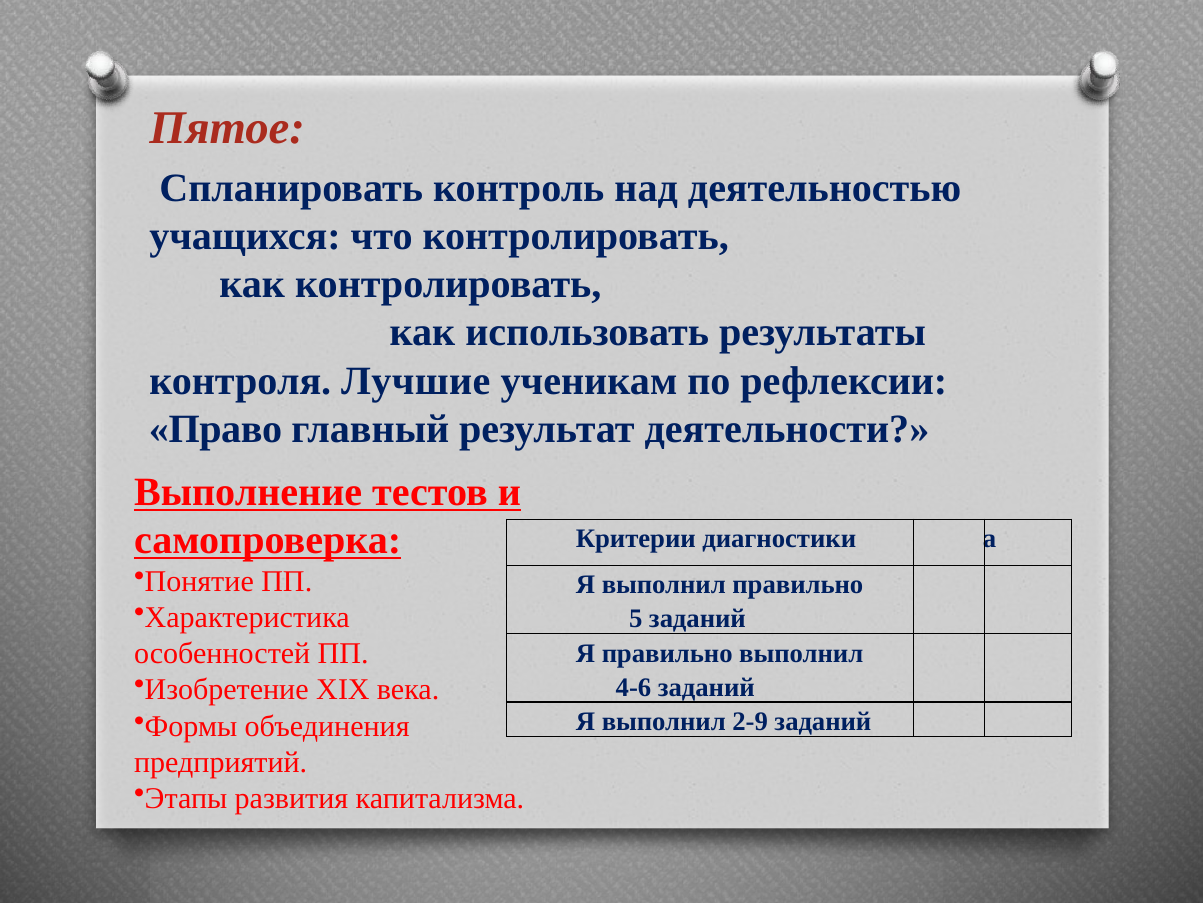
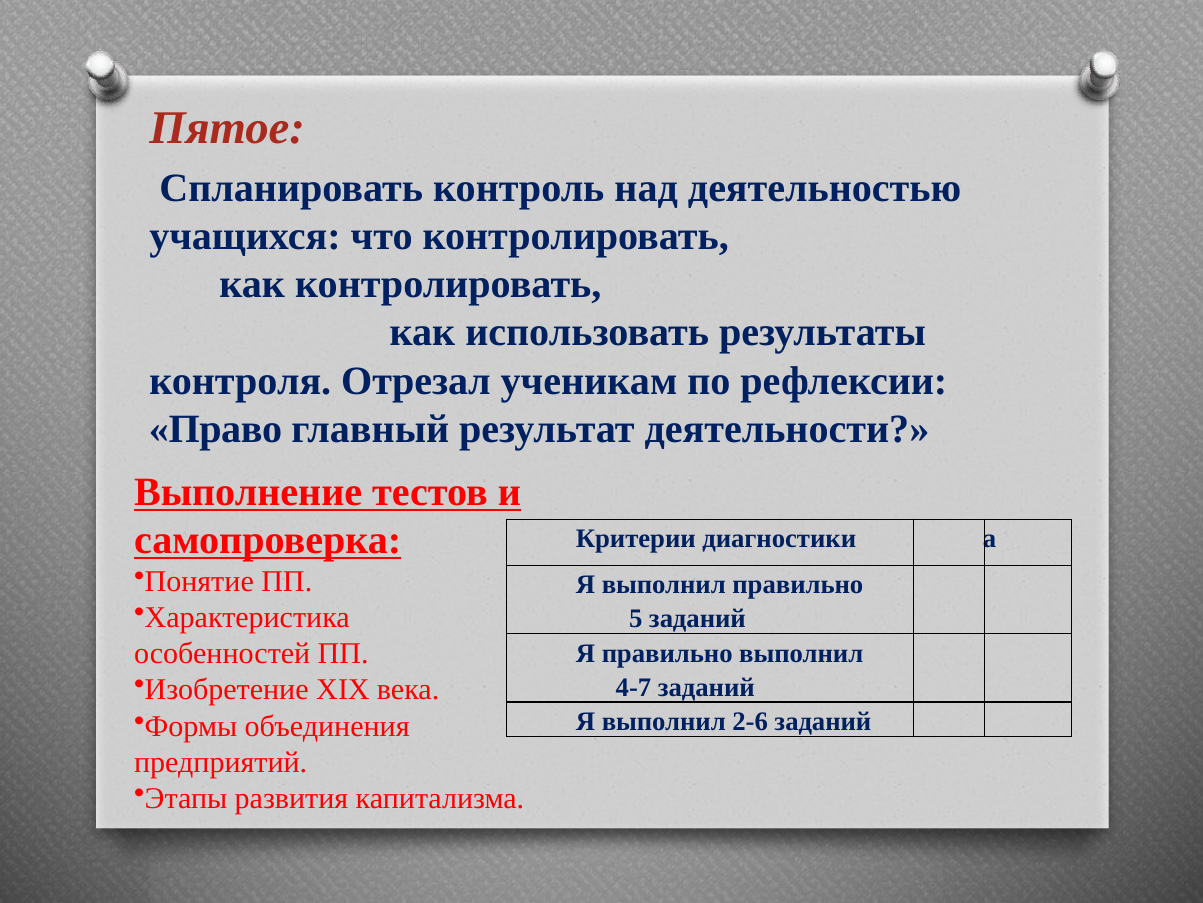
Лучшие: Лучшие -> Отрезал
4-6: 4-6 -> 4-7
2-9: 2-9 -> 2-6
